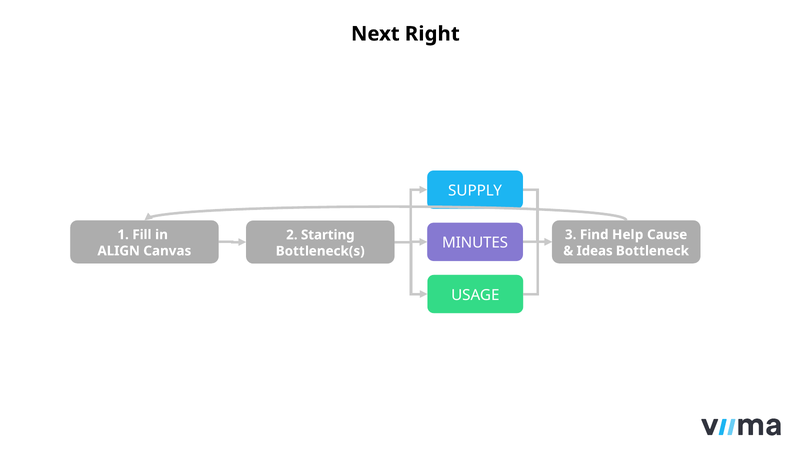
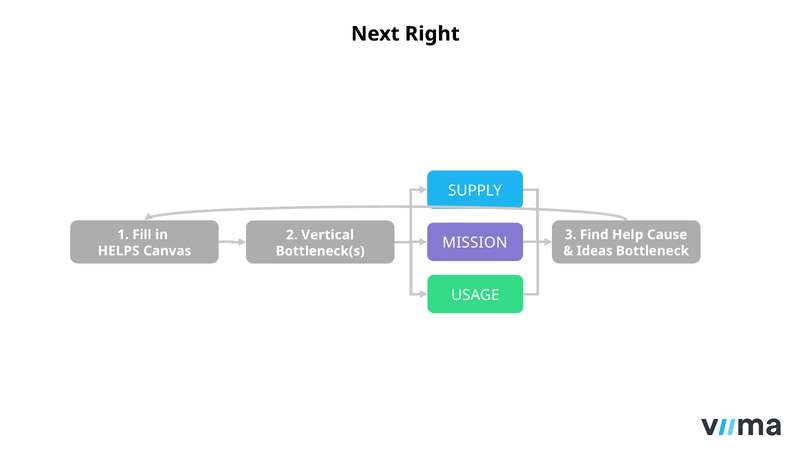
Starting: Starting -> Vertical
MINUTES: MINUTES -> MISSION
ALIGN: ALIGN -> HELPS
